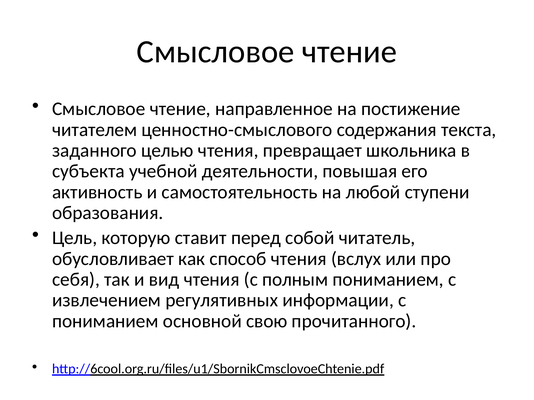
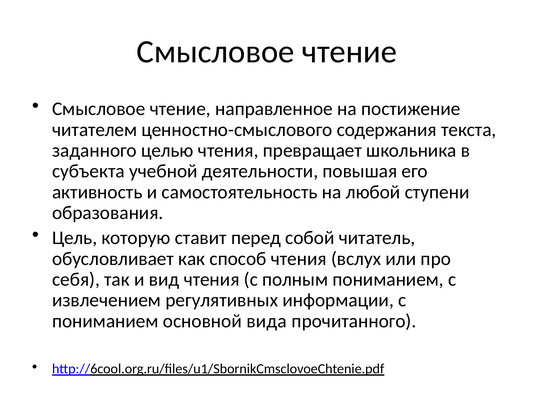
свою: свою -> вида
